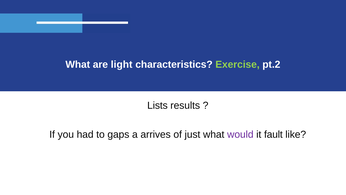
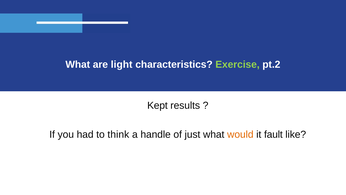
Lists: Lists -> Kept
gaps: gaps -> think
arrives: arrives -> handle
would colour: purple -> orange
